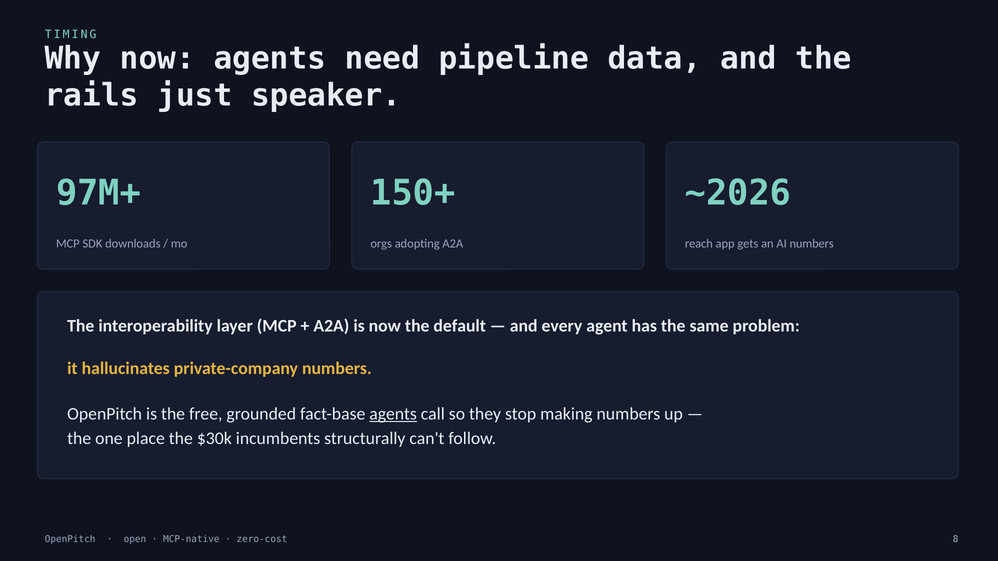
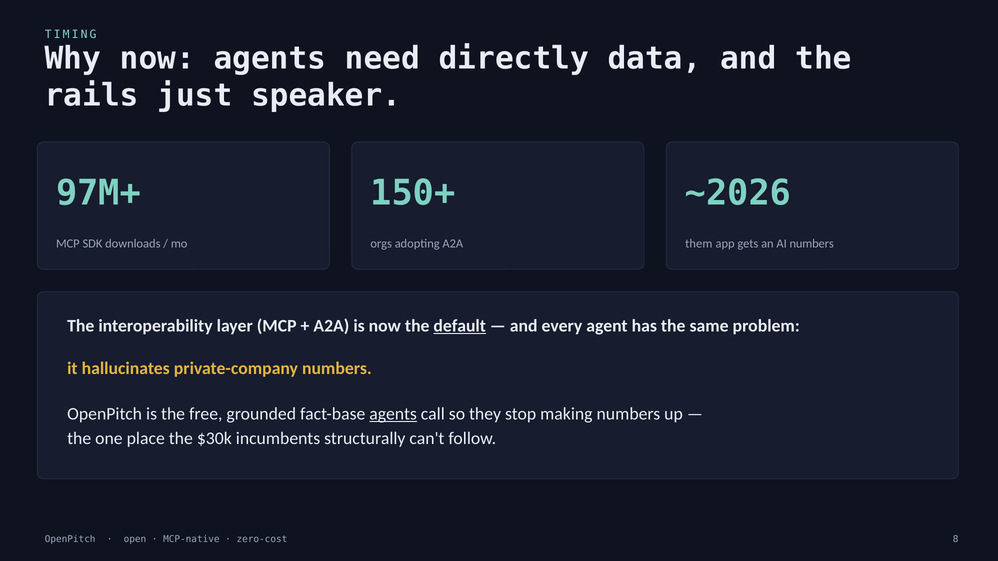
pipeline: pipeline -> directly
reach: reach -> them
default underline: none -> present
